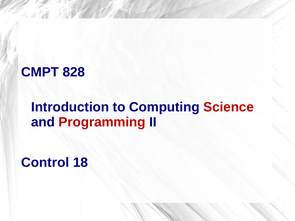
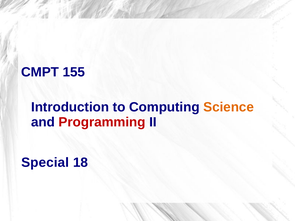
828: 828 -> 155
Science colour: red -> orange
Control: Control -> Special
